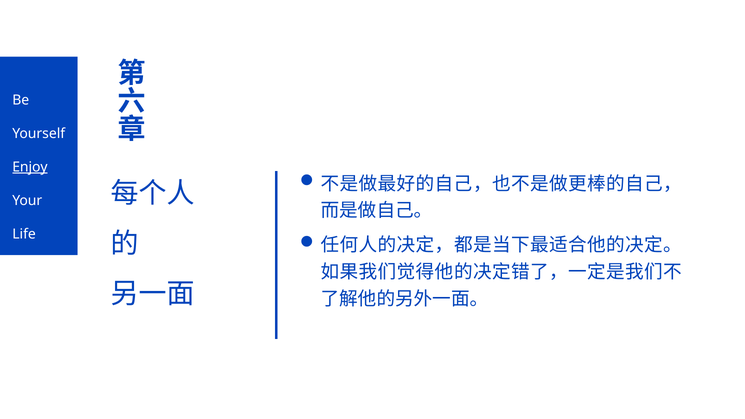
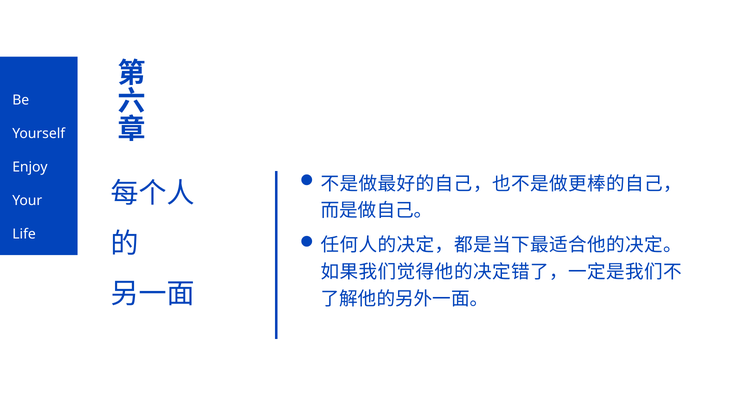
Enjoy underline: present -> none
